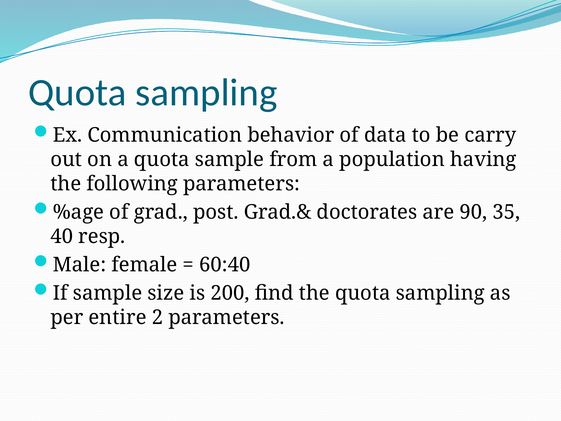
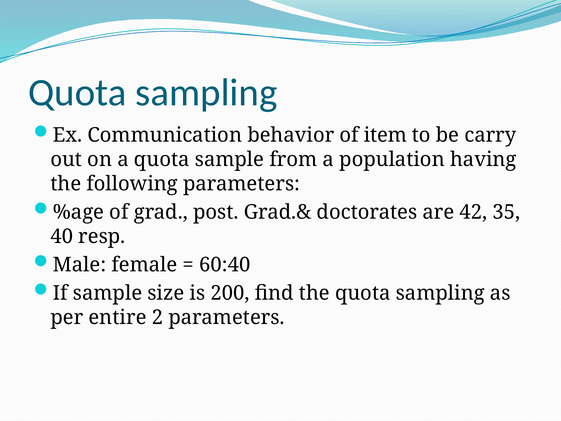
data: data -> item
90: 90 -> 42
